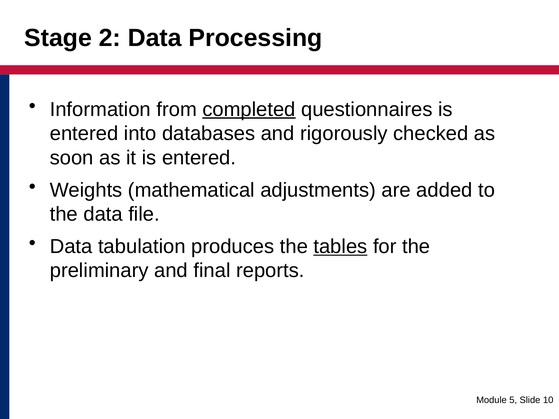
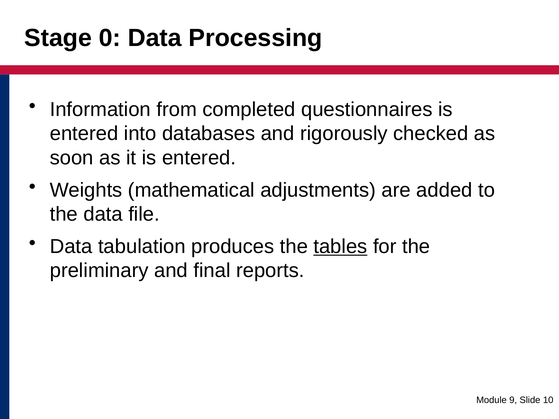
2: 2 -> 0
completed underline: present -> none
5: 5 -> 9
